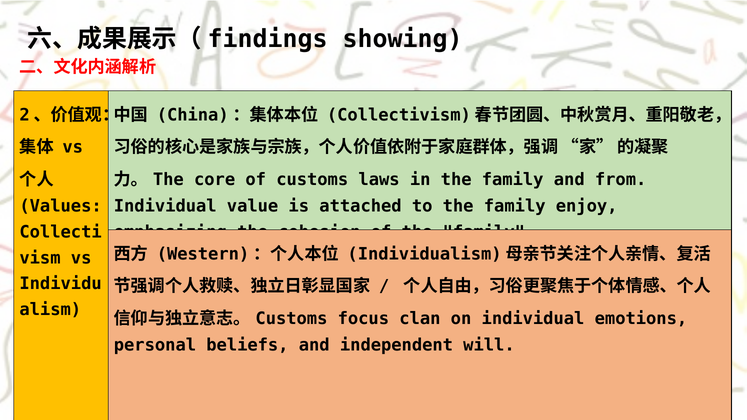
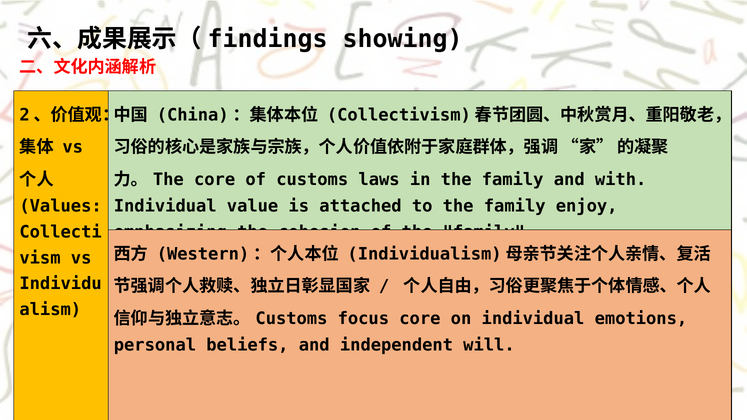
from: from -> with
focus clan: clan -> core
